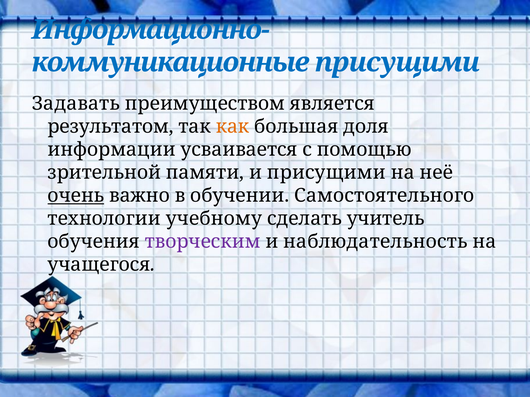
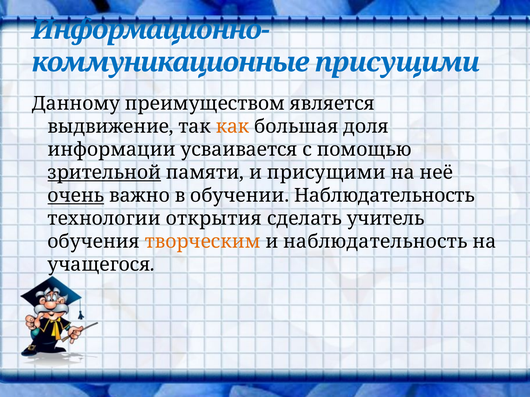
Задавать: Задавать -> Данному
результатом: результатом -> выдвижение
зрительной underline: none -> present
обучении Самостоятельного: Самостоятельного -> Наблюдательность
учебному: учебному -> открытия
творческим colour: purple -> orange
